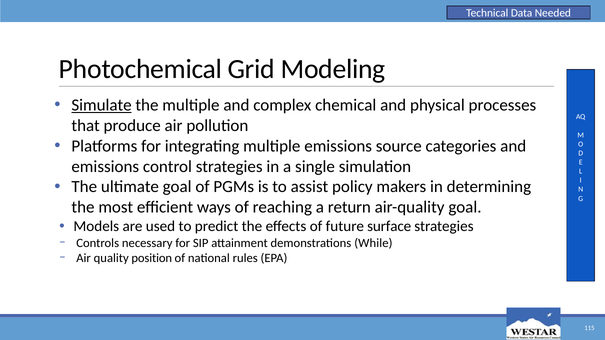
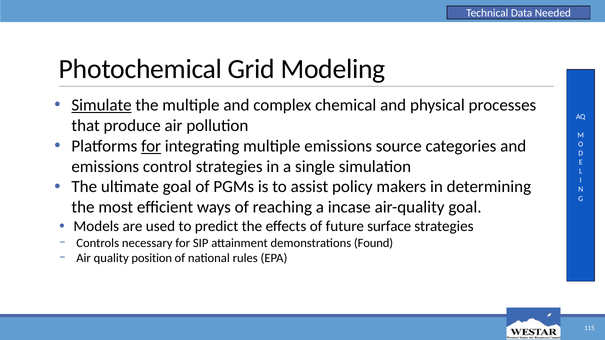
for at (151, 146) underline: none -> present
return: return -> incase
While: While -> Found
